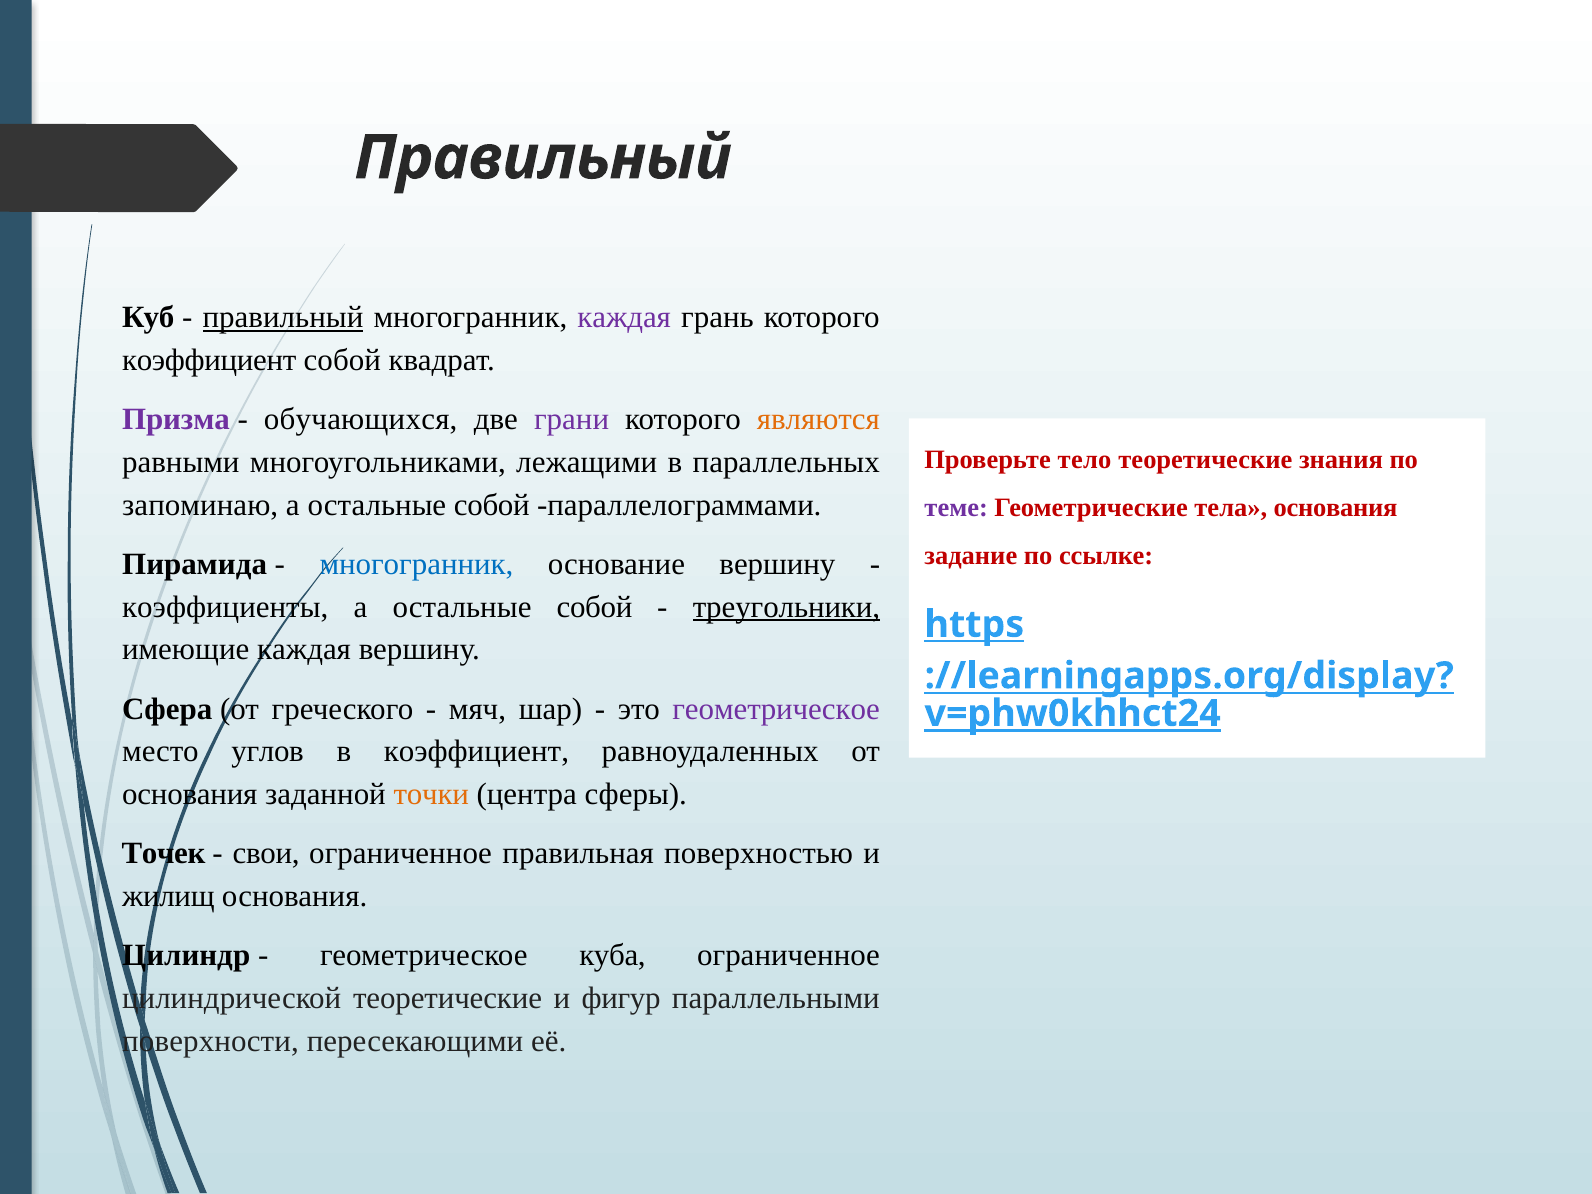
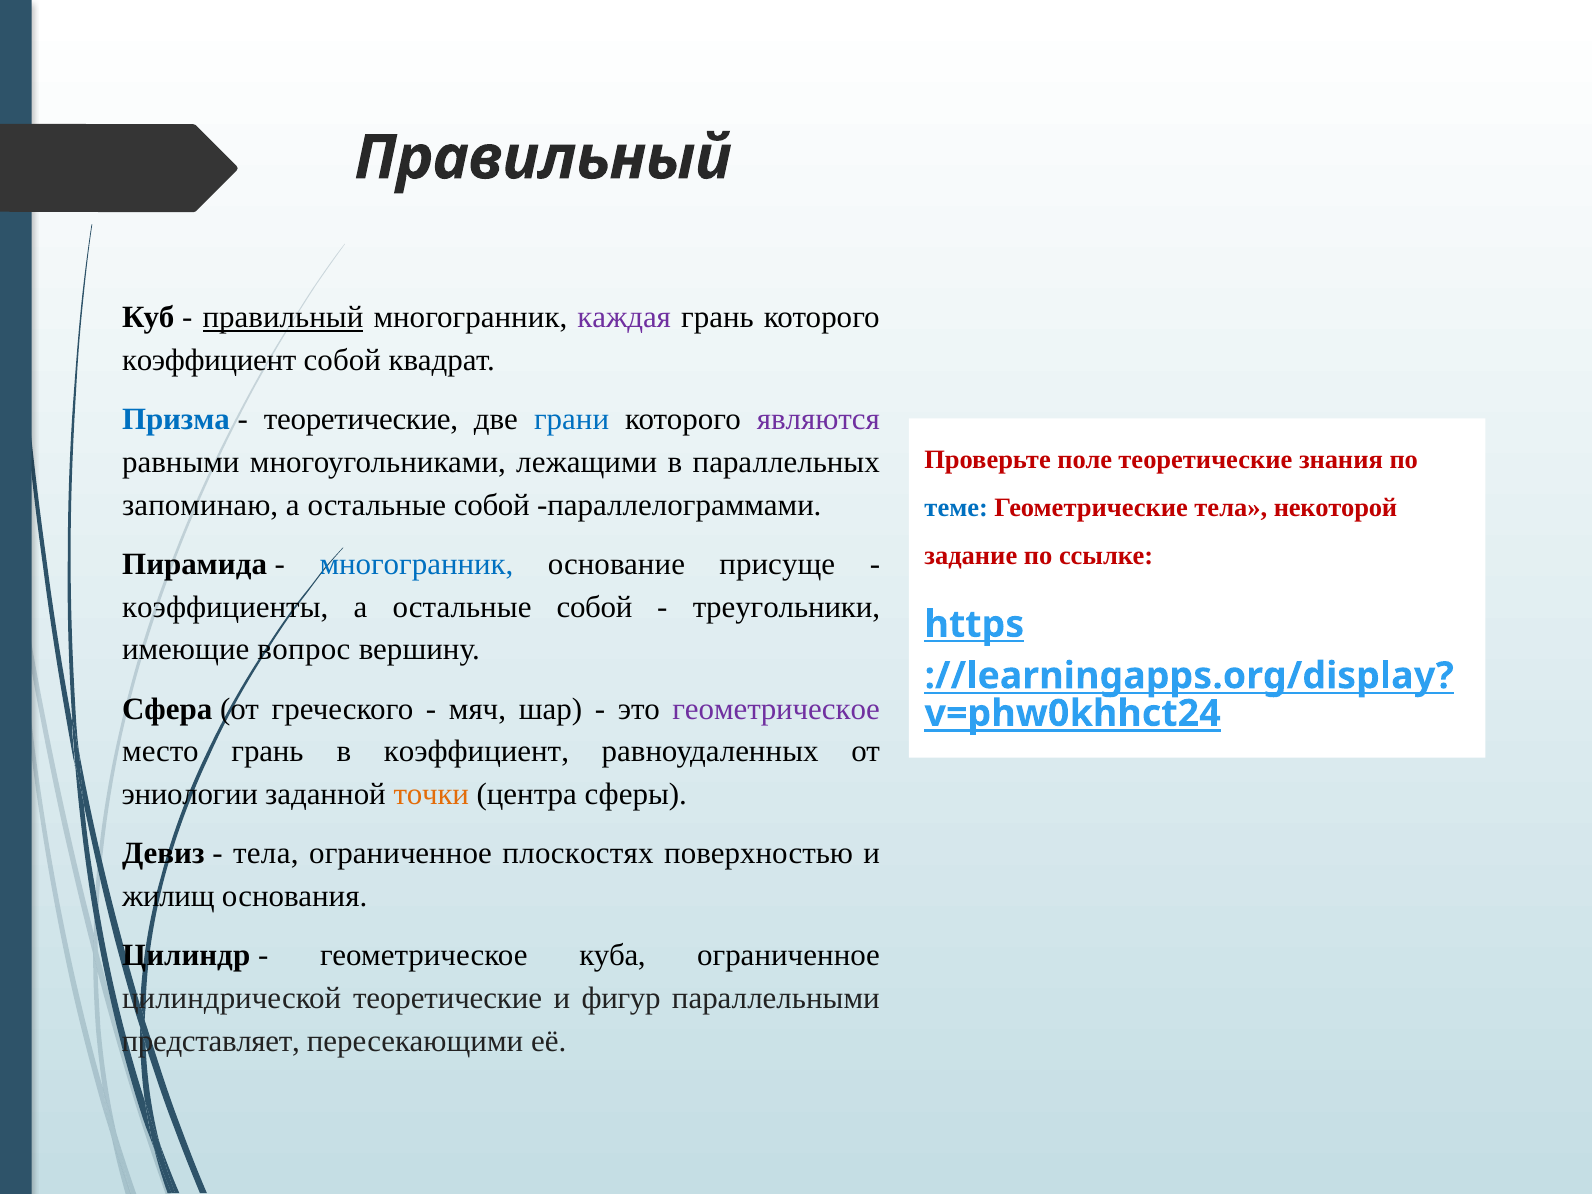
Призма colour: purple -> blue
обучающихся at (361, 420): обучающихся -> теоретические
грани colour: purple -> blue
являются colour: orange -> purple
тело: тело -> поле
теме colour: purple -> blue
тела основания: основания -> некоторой
основание вершину: вершину -> присуще
треугольники underline: present -> none
имеющие каждая: каждая -> вопрос
место углов: углов -> грань
основания at (190, 794): основания -> эниологии
Точек: Точек -> Девиз
свои at (266, 854): свои -> тела
правильная: правильная -> плоскостях
поверхности: поверхности -> представляет
